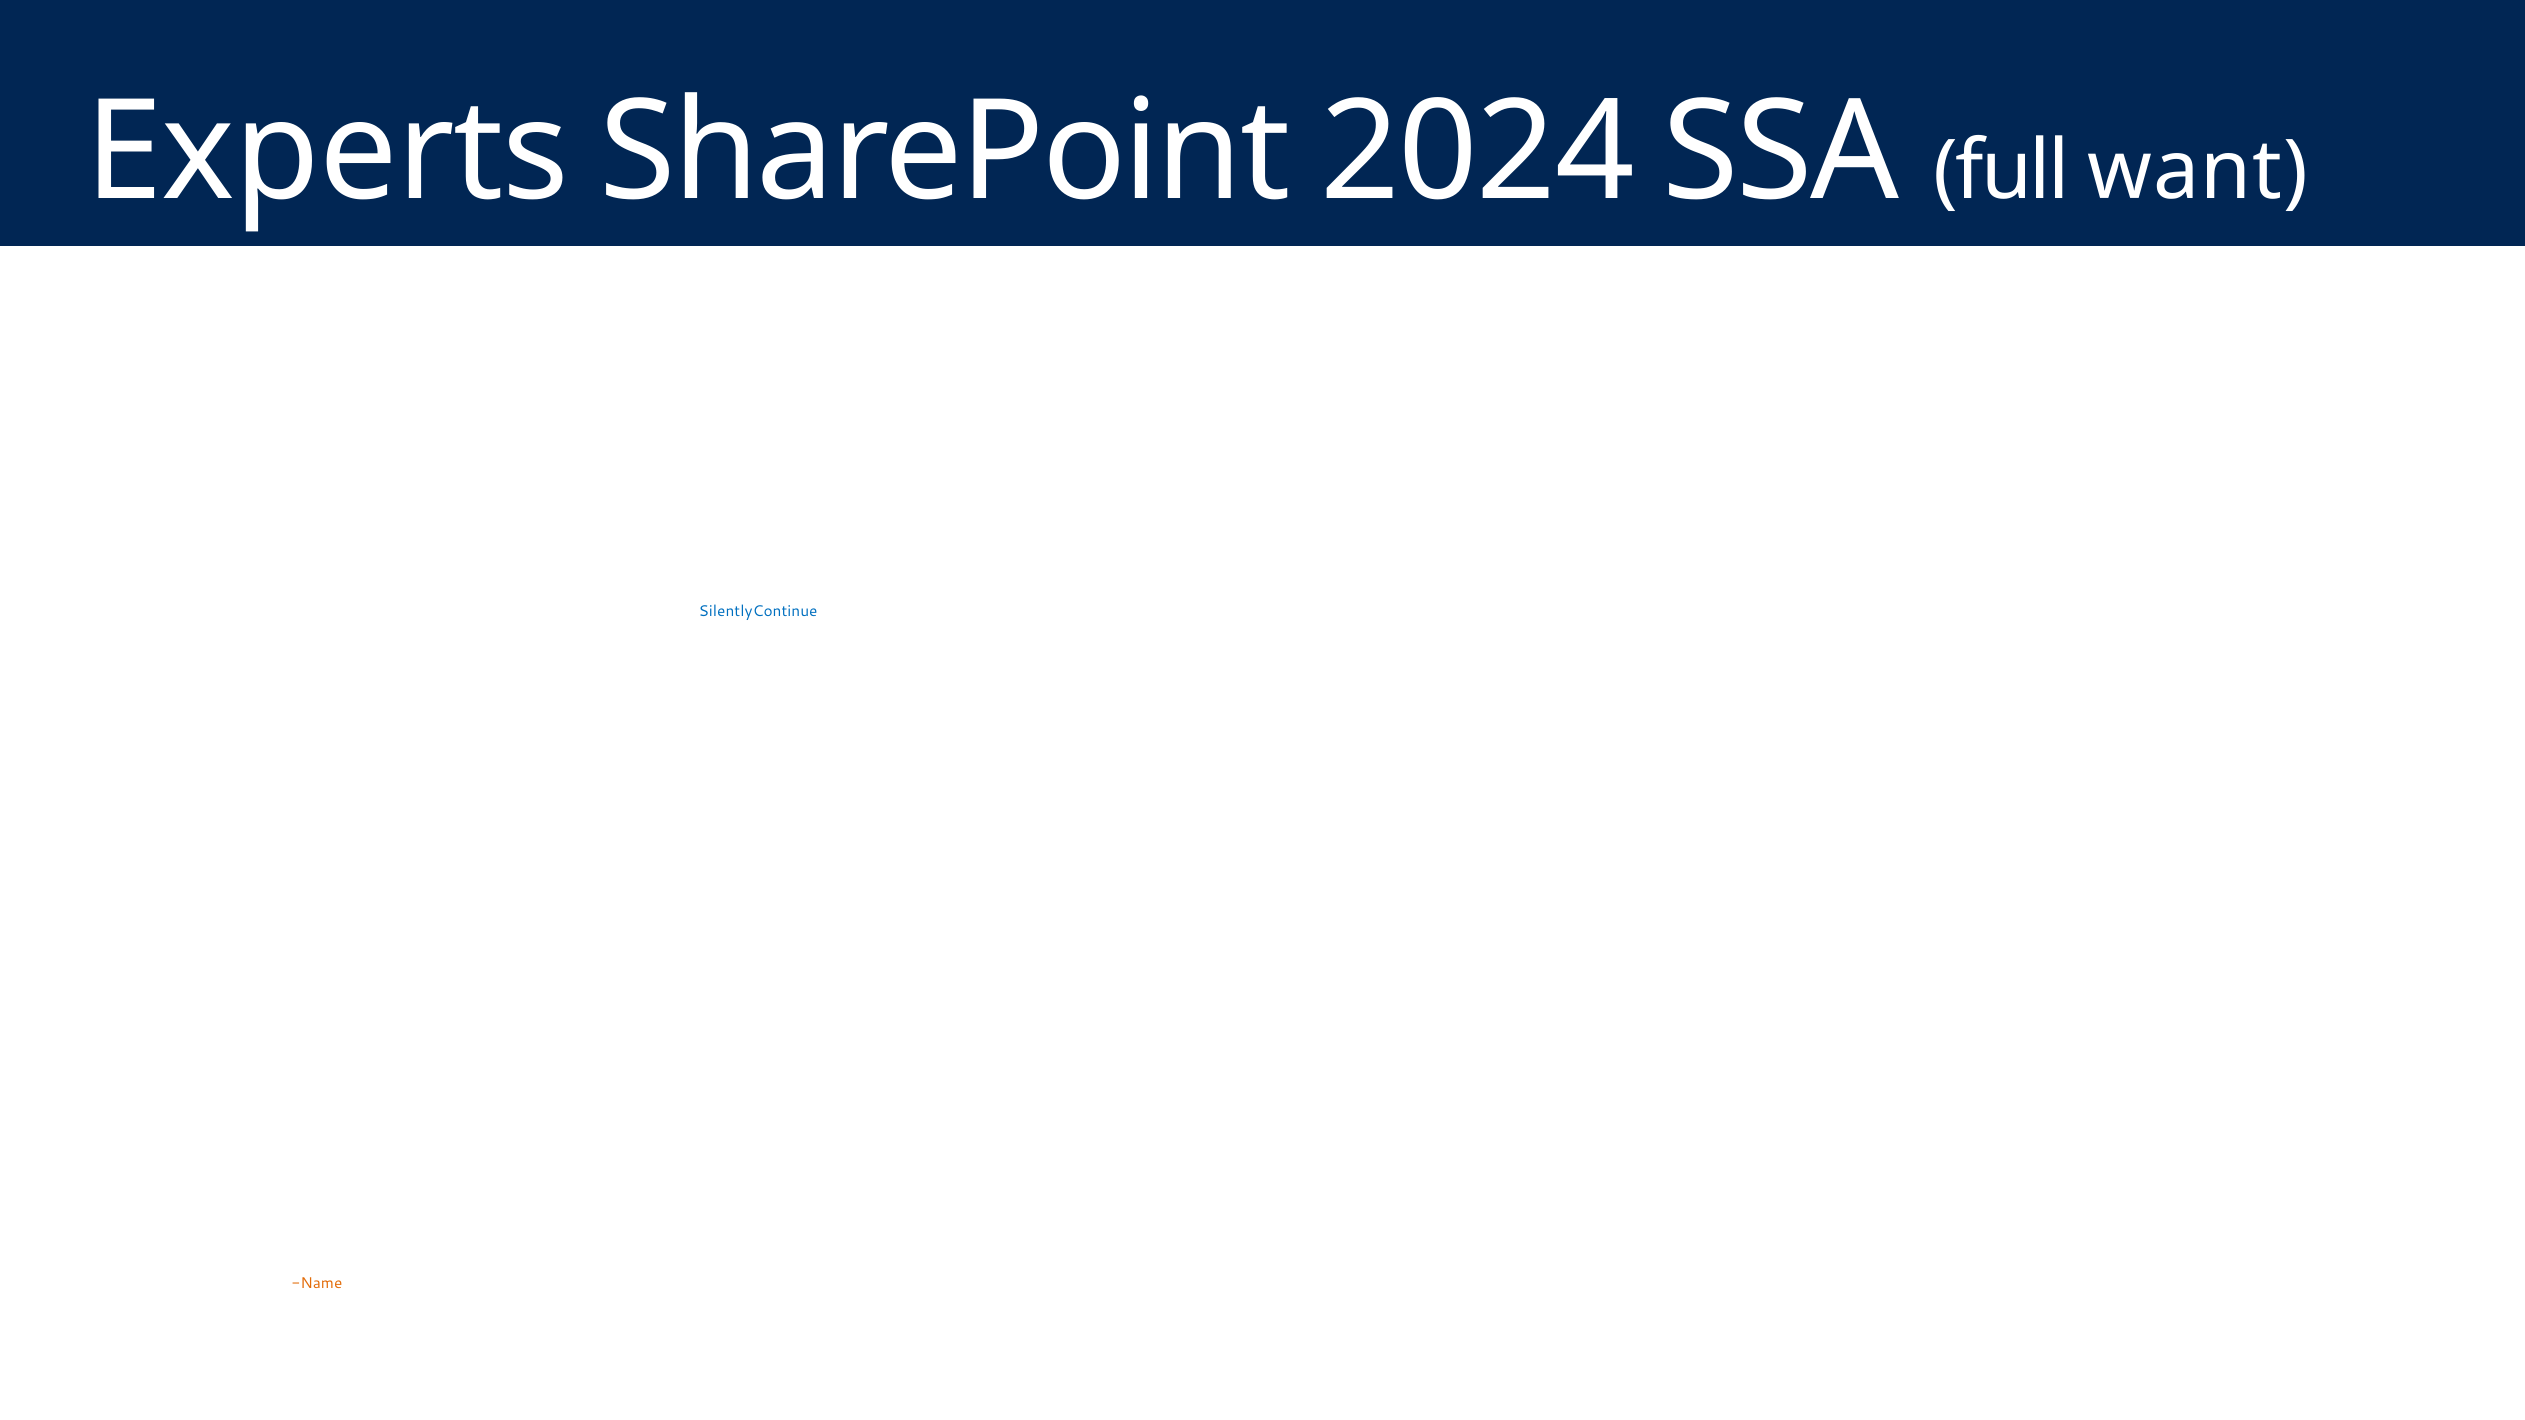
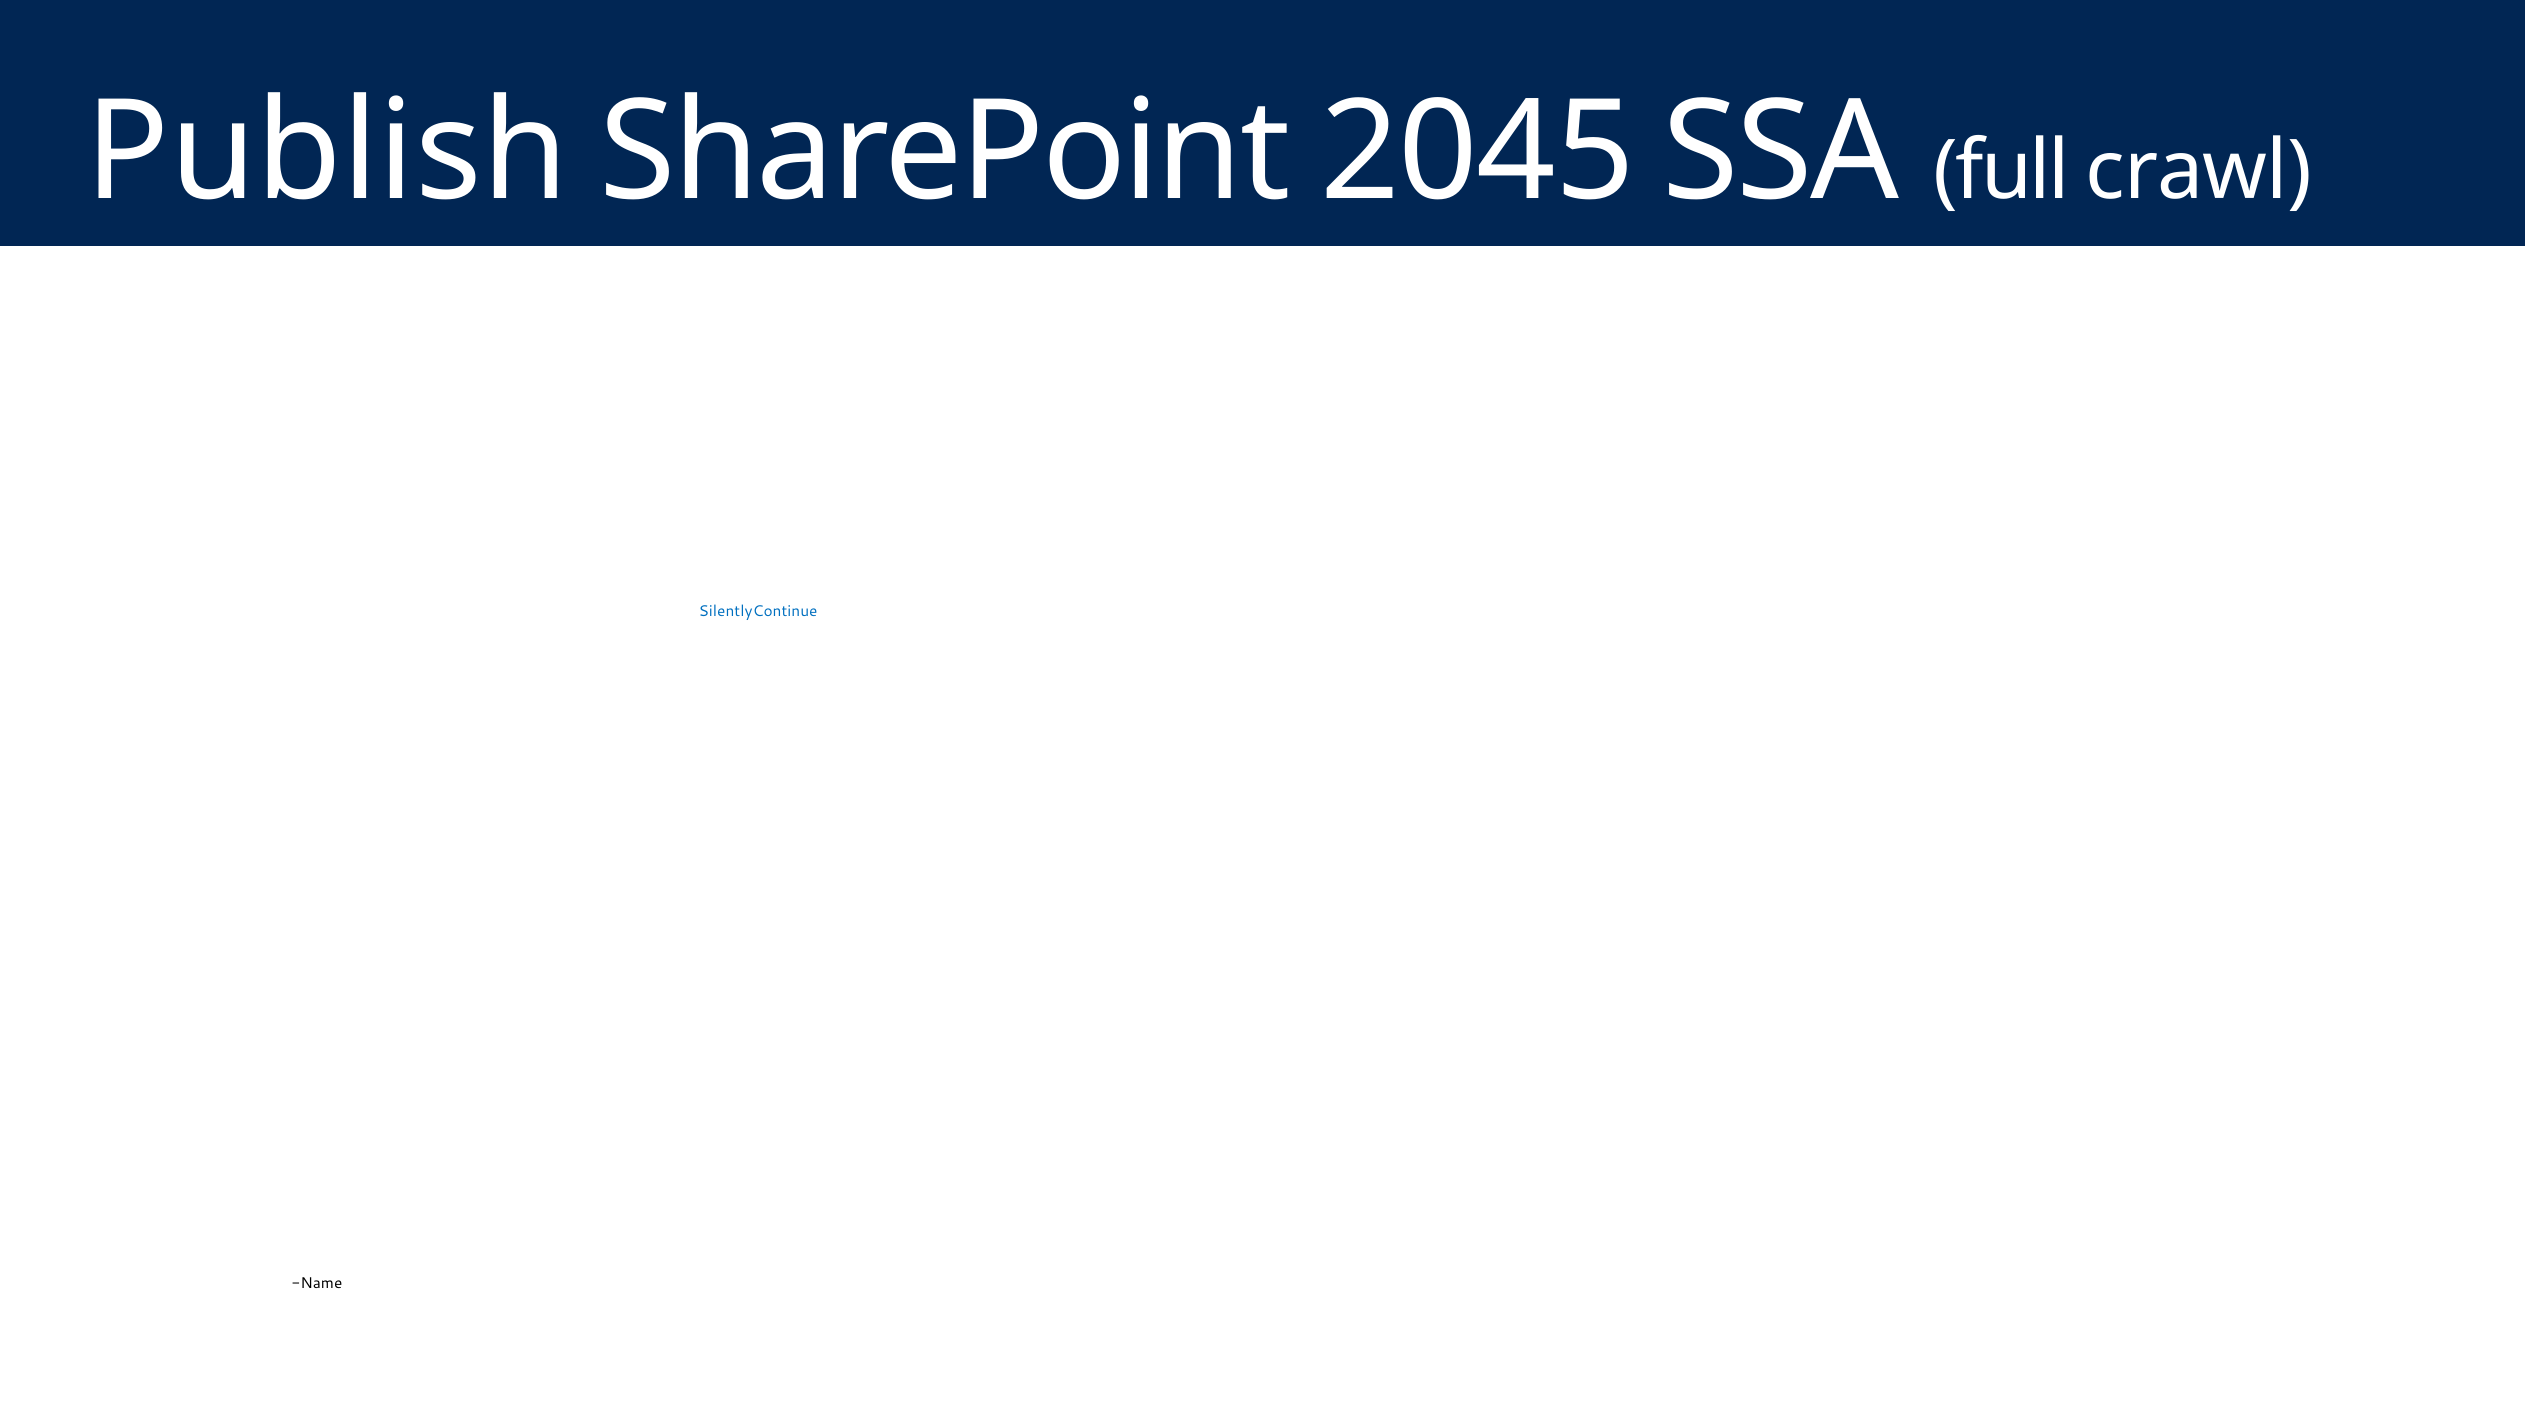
Experts: Experts -> Publish
2024: 2024 -> 2045
want: want -> crawl
Name at (317, 1284) colour: orange -> black
